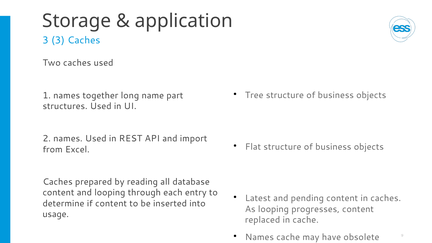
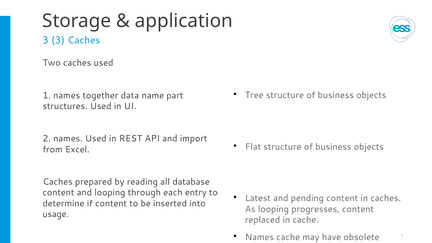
long: long -> data
